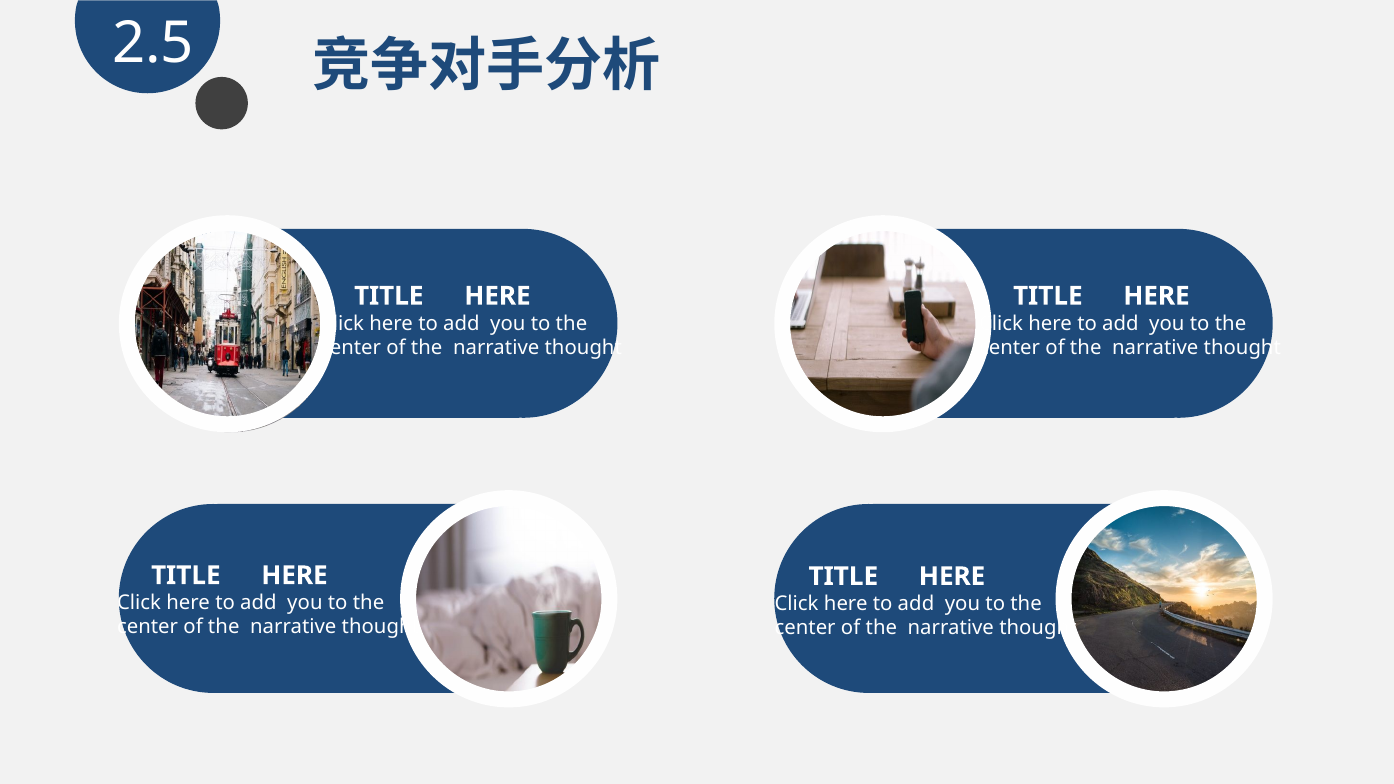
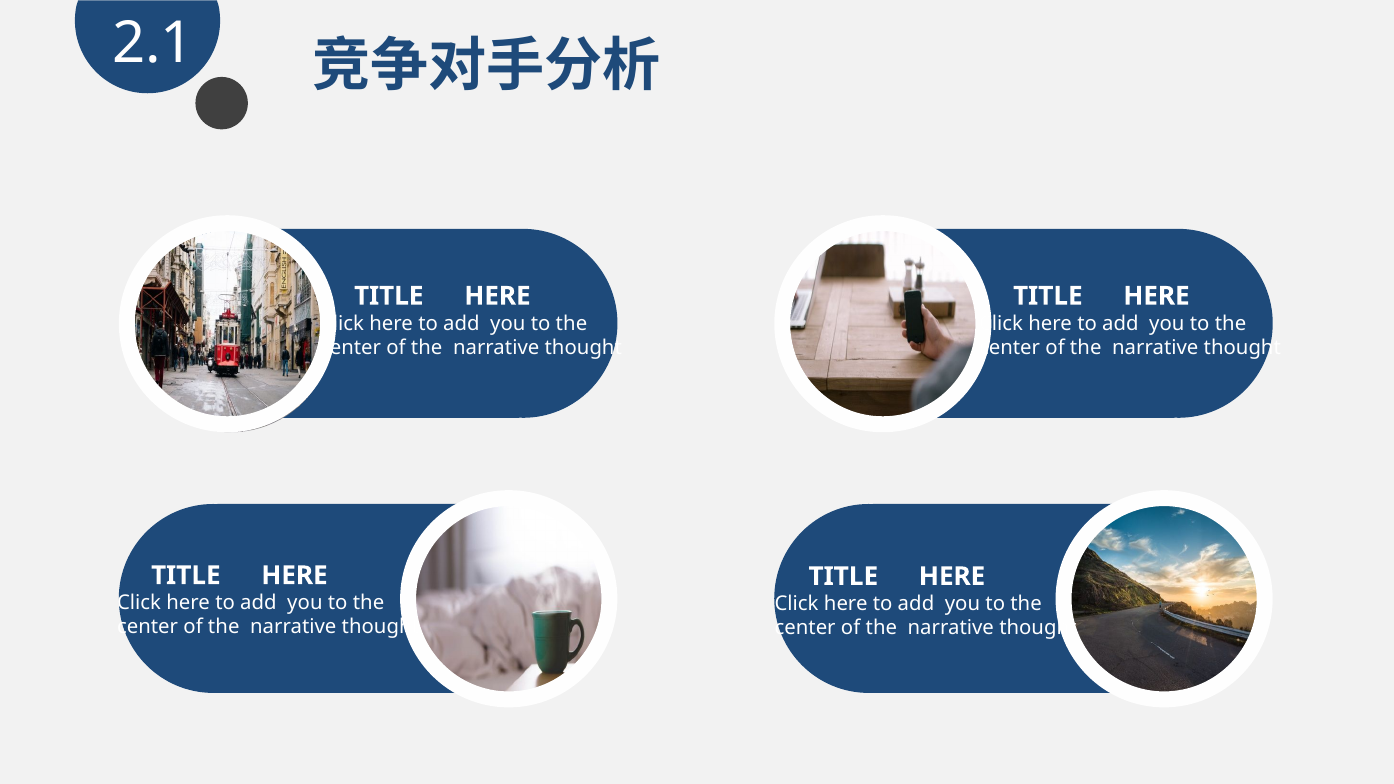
2.5: 2.5 -> 2.1
